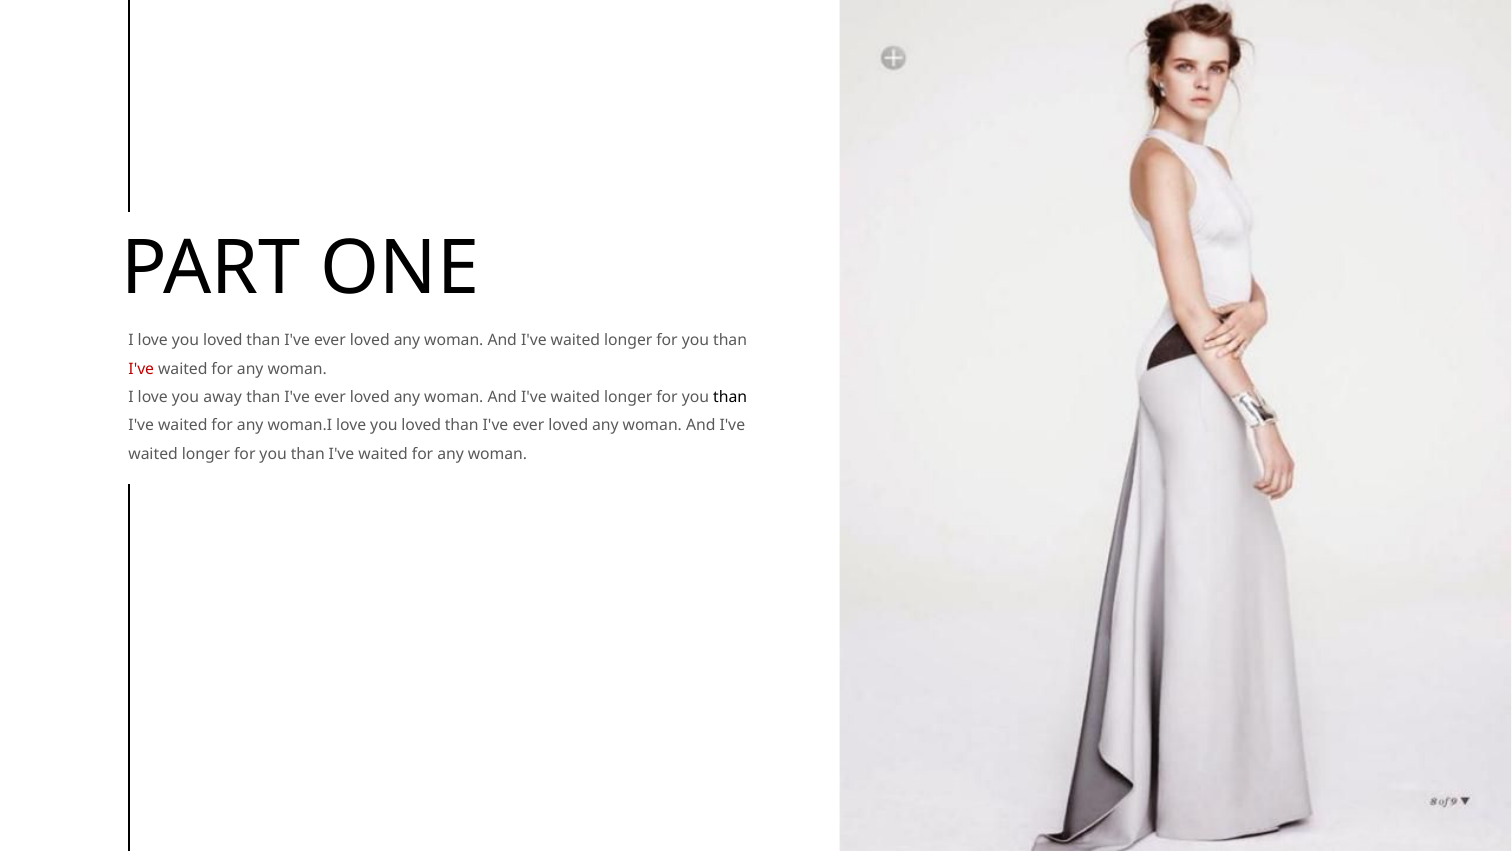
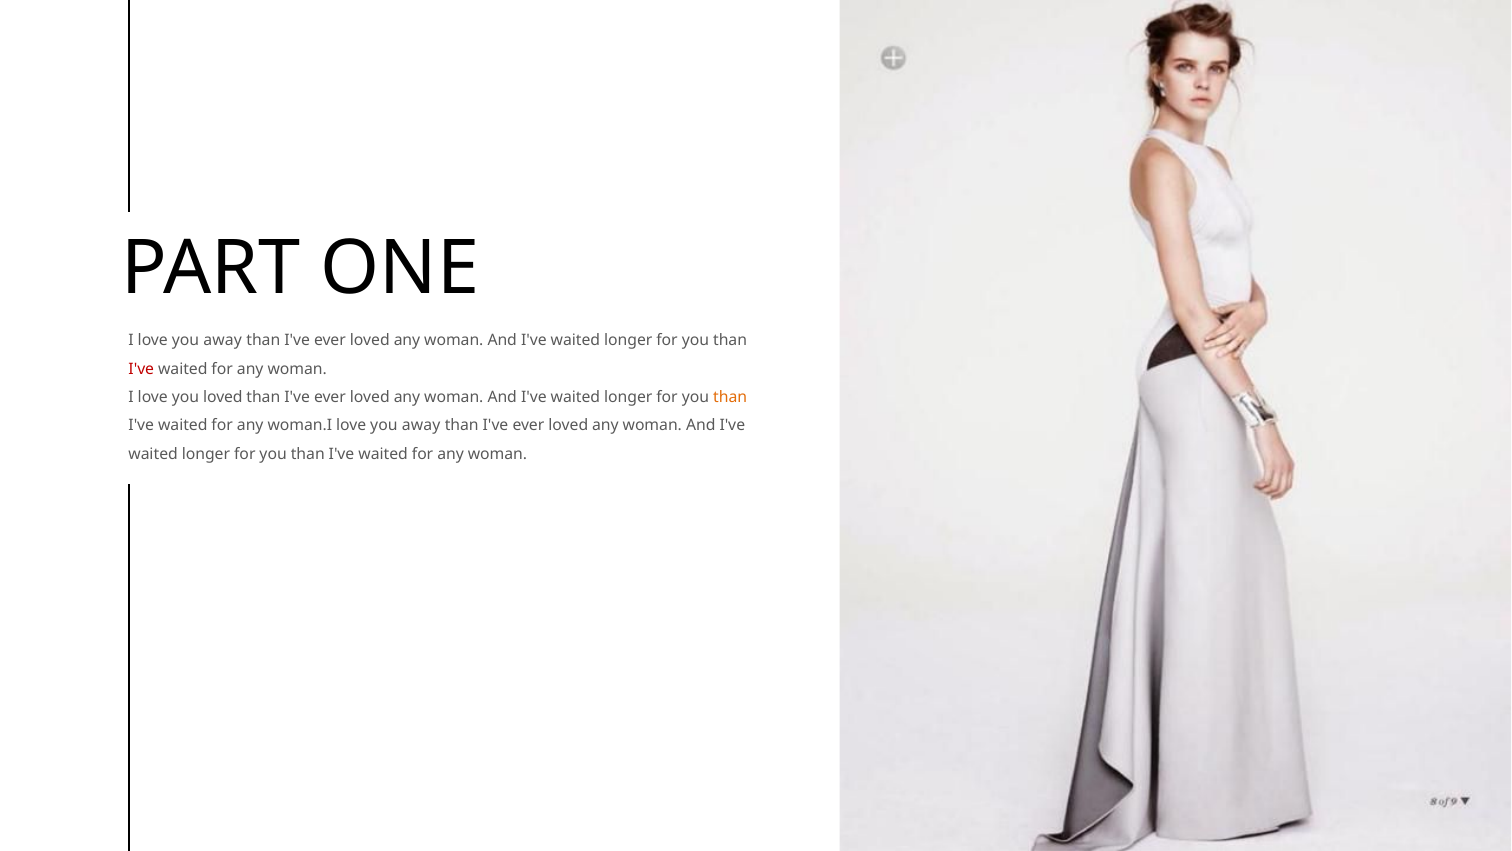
I love you loved: loved -> away
you away: away -> loved
than at (730, 397) colour: black -> orange
woman.I love you loved: loved -> away
